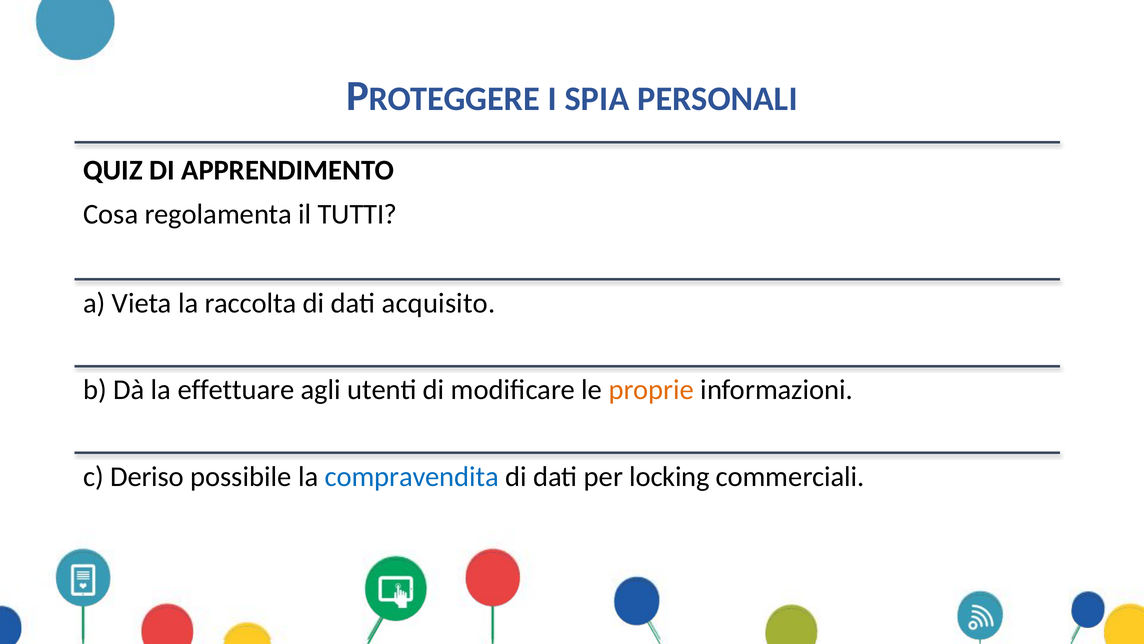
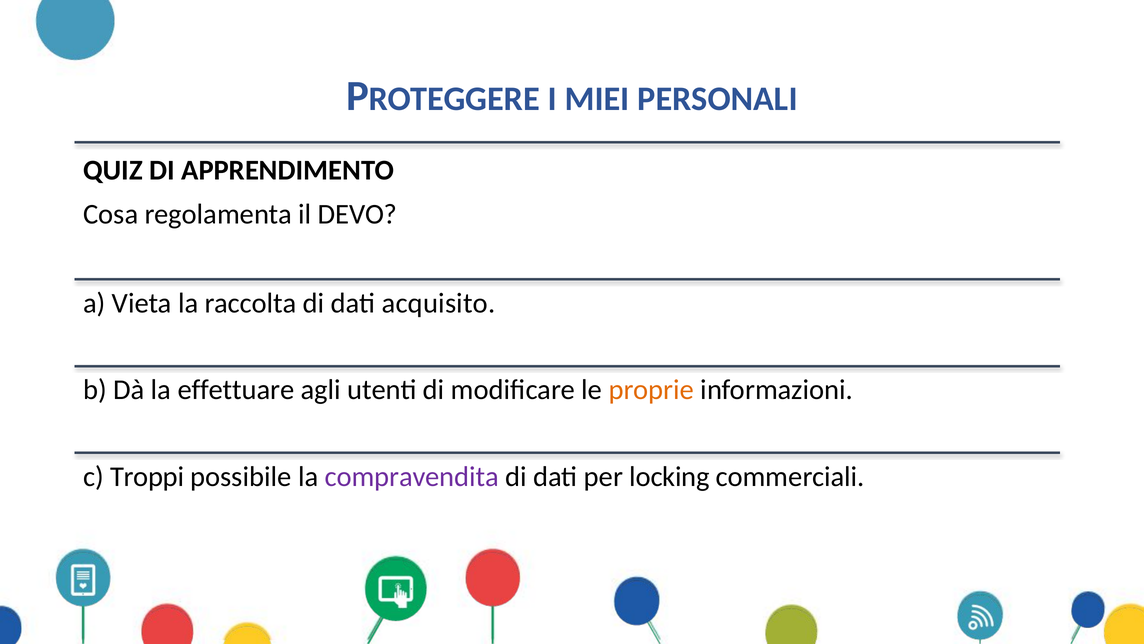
SPIA: SPIA -> MIEI
TUTTI: TUTTI -> DEVO
Deriso: Deriso -> Troppi
compravendita colour: blue -> purple
